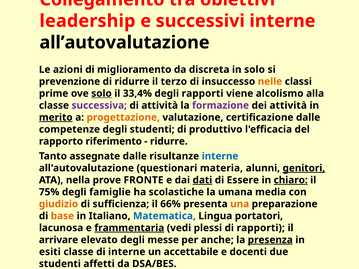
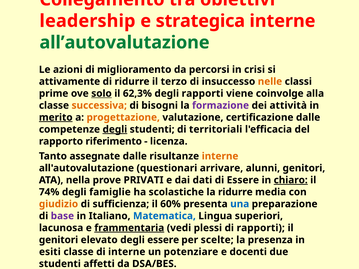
successivi: successivi -> strategica
all’autovalutazione colour: black -> green
discreta: discreta -> percorsi
in solo: solo -> crisi
prevenzione: prevenzione -> attivamente
33,4%: 33,4% -> 62,3%
alcolismo: alcolismo -> coinvolge
successiva colour: purple -> orange
di attività: attività -> bisogni
degli at (115, 129) underline: none -> present
produttivo: produttivo -> territoriali
ridurre at (169, 141): ridurre -> licenza
interne at (220, 156) colour: blue -> orange
materia: materia -> arrivare
genitori at (304, 168) underline: present -> none
FRONTE: FRONTE -> PRIVATI
dati underline: present -> none
75%: 75% -> 74%
la umana: umana -> ridurre
66%: 66% -> 60%
una colour: orange -> blue
base colour: orange -> purple
portatori: portatori -> superiori
arrivare at (59, 240): arrivare -> genitori
degli messe: messe -> essere
anche: anche -> scelte
presenza underline: present -> none
accettabile: accettabile -> potenziare
